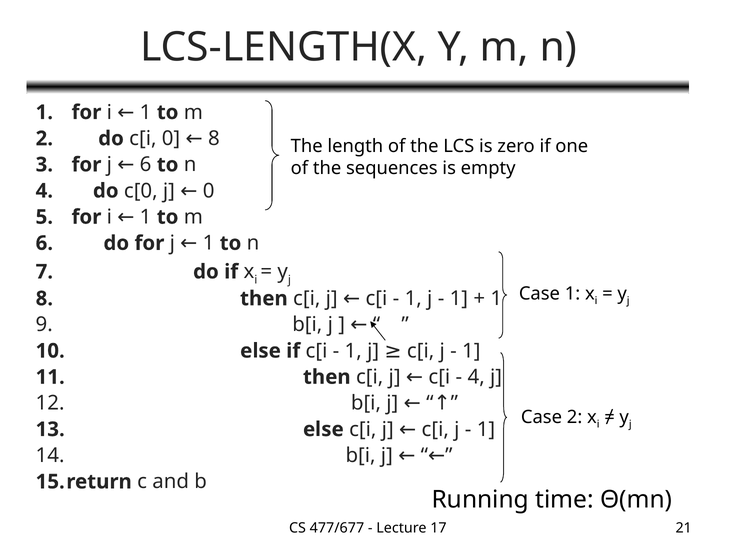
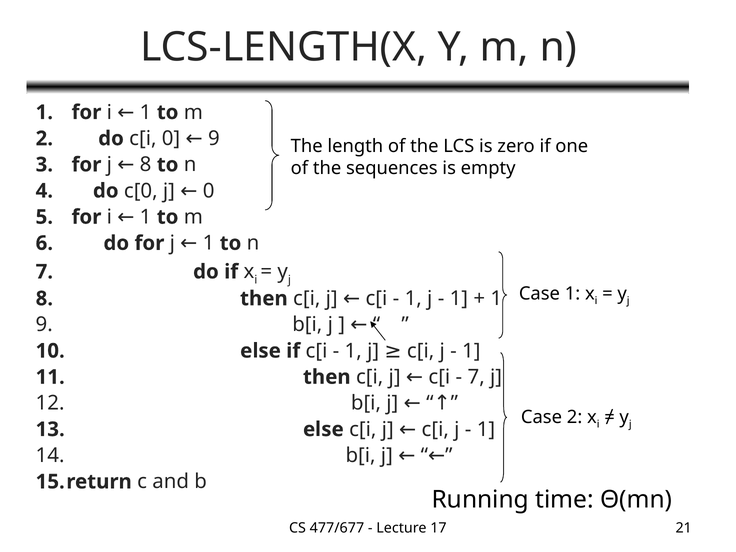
0 8: 8 -> 9
for j 6: 6 -> 8
4 at (476, 377): 4 -> 7
